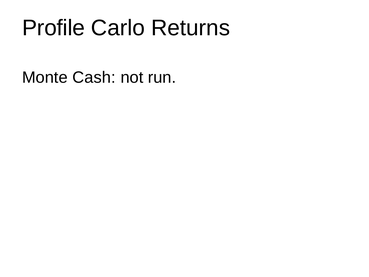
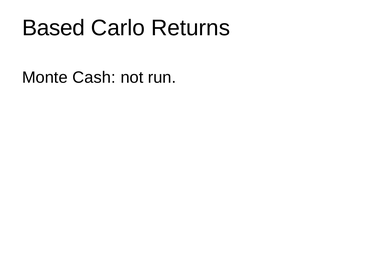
Profile: Profile -> Based
